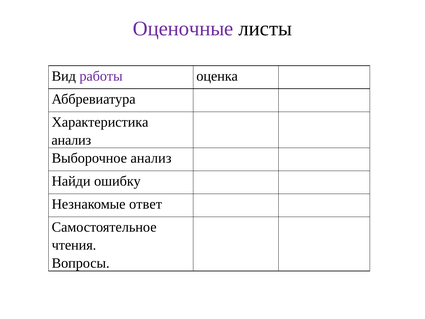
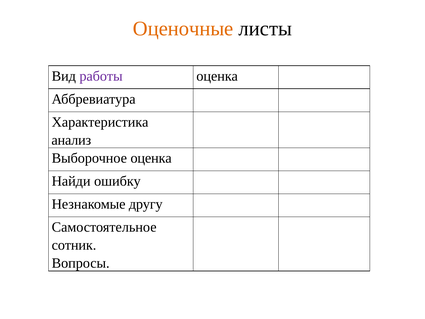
Оценочные colour: purple -> orange
Выборочное анализ: анализ -> оценка
ответ: ответ -> другу
чтения: чтения -> сотник
